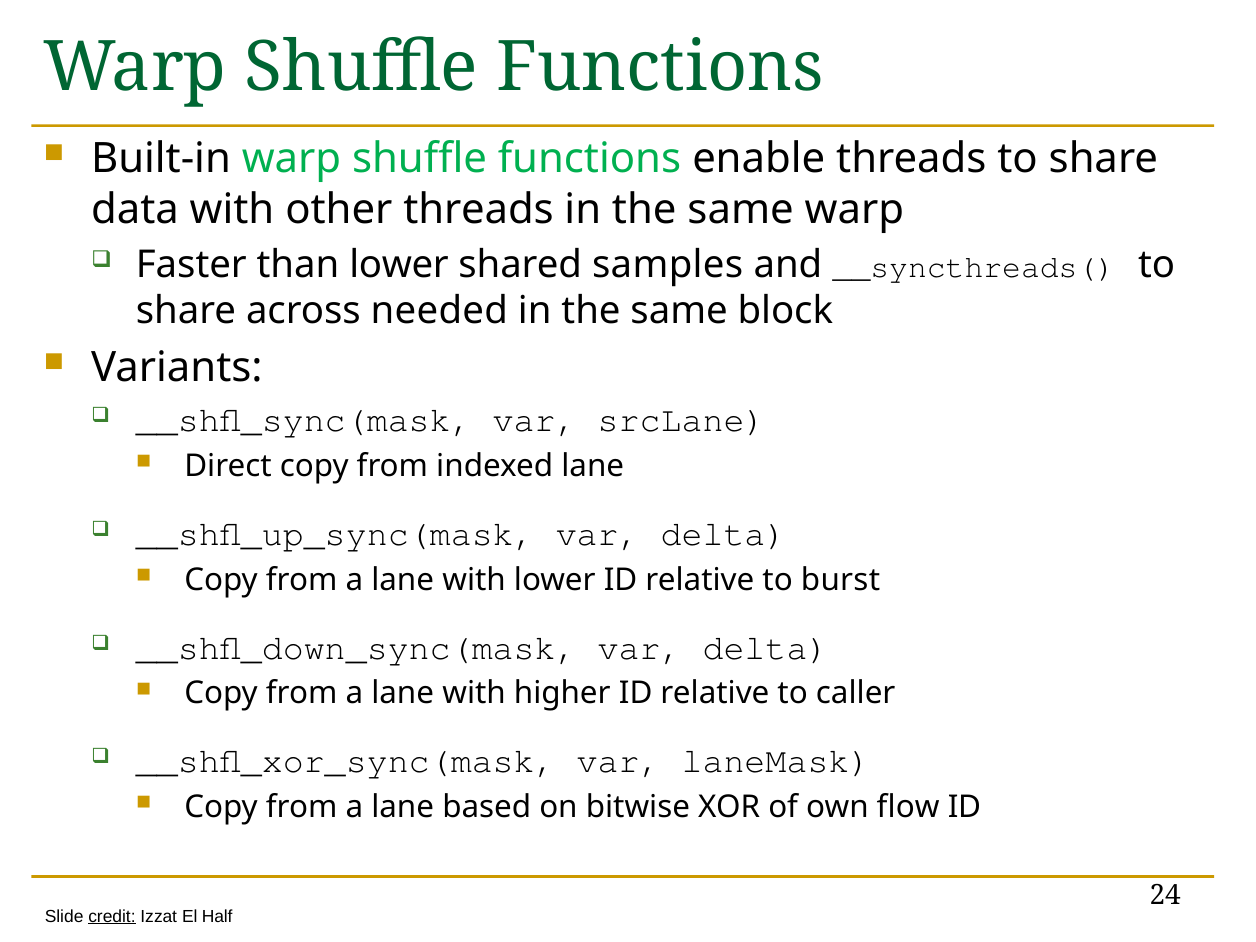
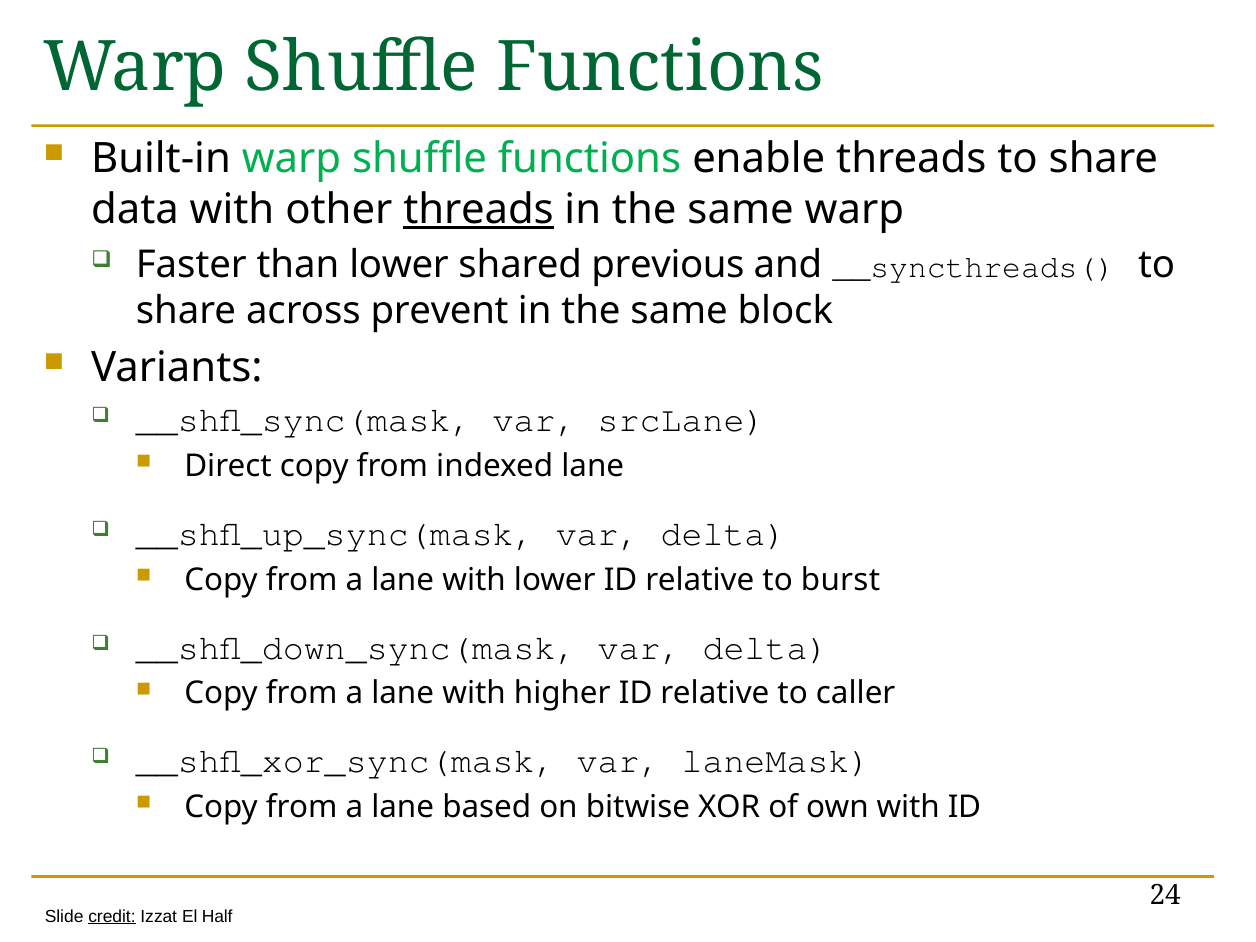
threads at (479, 209) underline: none -> present
samples: samples -> previous
needed: needed -> prevent
own flow: flow -> with
